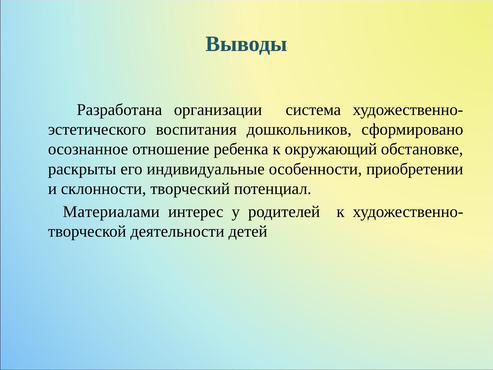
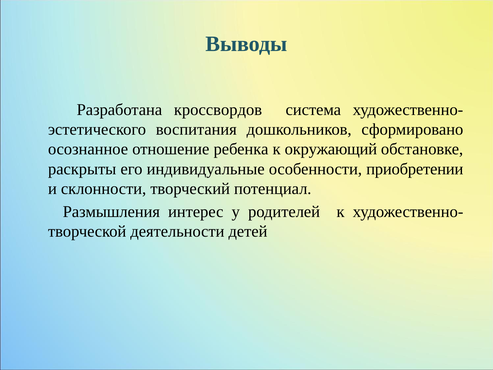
организации: организации -> кроссвордов
Материалами: Материалами -> Размышления
